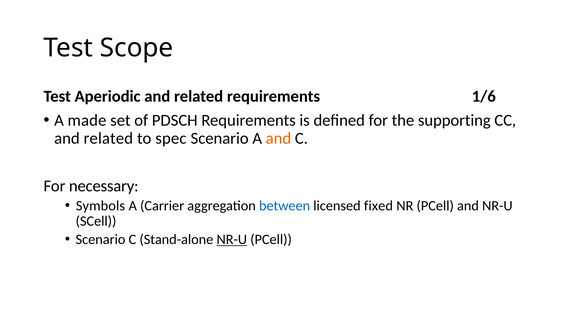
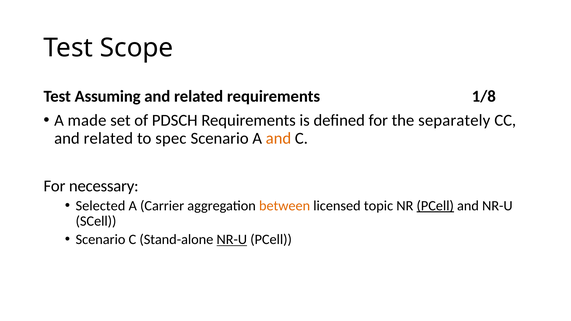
Aperiodic: Aperiodic -> Assuming
1/6: 1/6 -> 1/8
supporting: supporting -> separately
Symbols: Symbols -> Selected
between colour: blue -> orange
fixed: fixed -> topic
PCell at (435, 206) underline: none -> present
